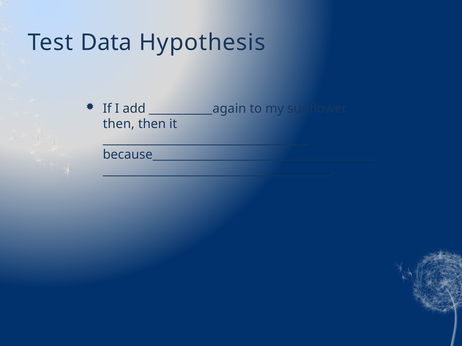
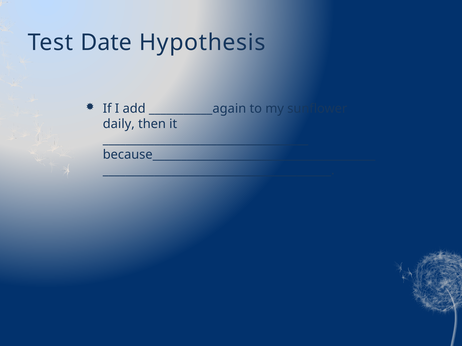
Data: Data -> Date
then at (119, 124): then -> daily
